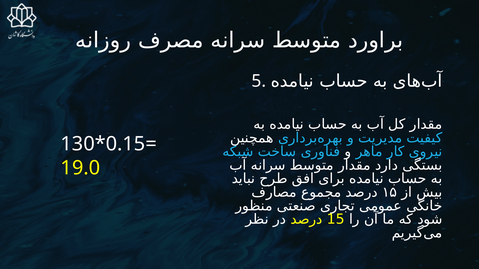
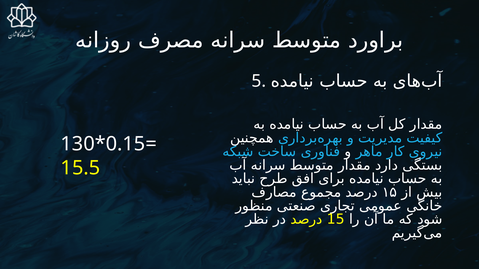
19.0: 19.0 -> 15.5
